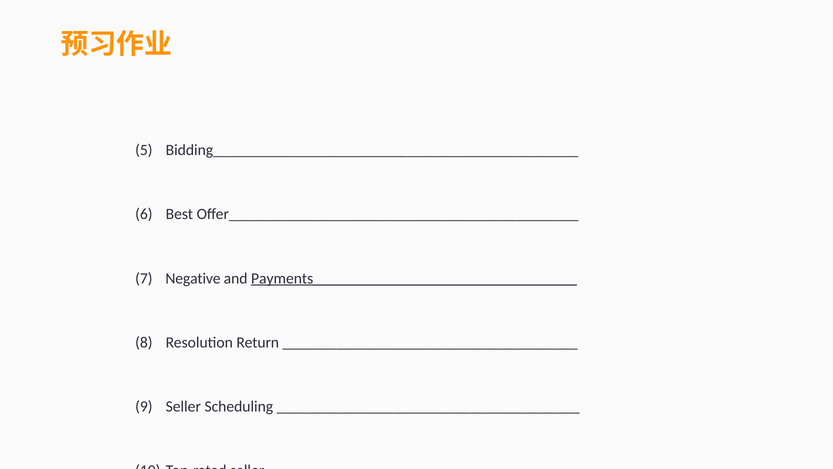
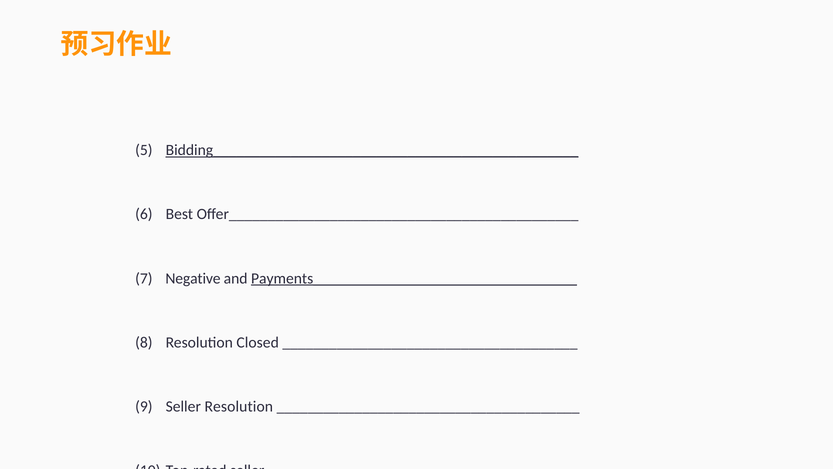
Bidding_______________________________________________ underline: none -> present
Return: Return -> Closed
Seller Scheduling: Scheduling -> Resolution
